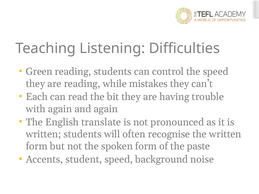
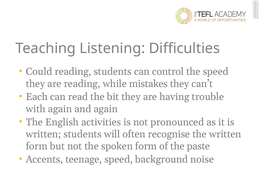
Green: Green -> Could
translate: translate -> activities
student: student -> teenage
